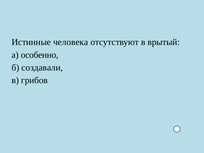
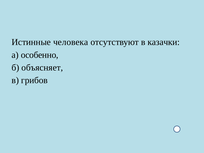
врытый: врытый -> казачки
создавали: создавали -> объясняет
